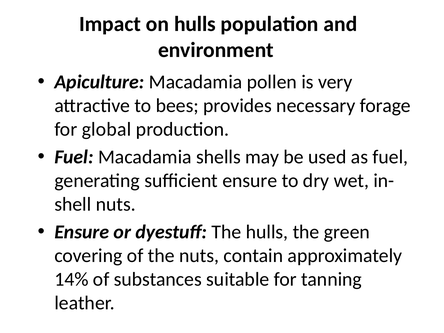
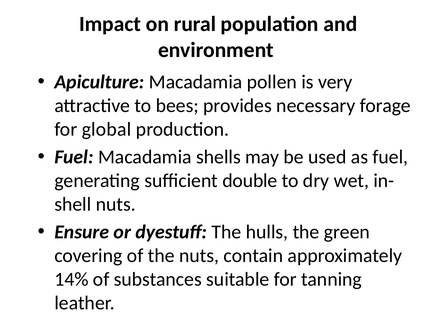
on hulls: hulls -> rural
sufficient ensure: ensure -> double
